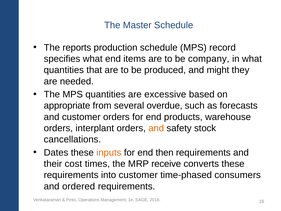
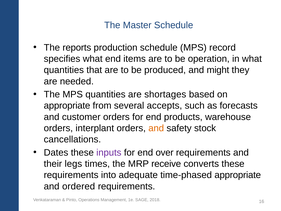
company: company -> operation
excessive: excessive -> shortages
overdue: overdue -> accepts
inputs colour: orange -> purple
then: then -> over
cost: cost -> legs
into customer: customer -> adequate
time-phased consumers: consumers -> appropriate
